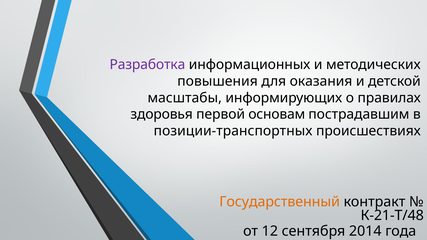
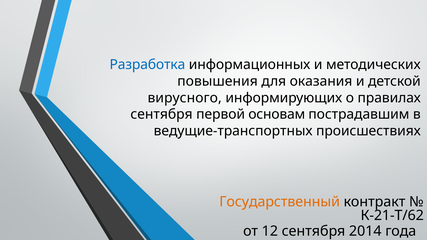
Разработка colour: purple -> blue
масштабы: масштабы -> вирусного
здоровья at (162, 114): здоровья -> сентября
позиции-транспортных: позиции-транспортных -> ведущие-транспортных
К-21-Т/48: К-21-Т/48 -> К-21-Т/62
